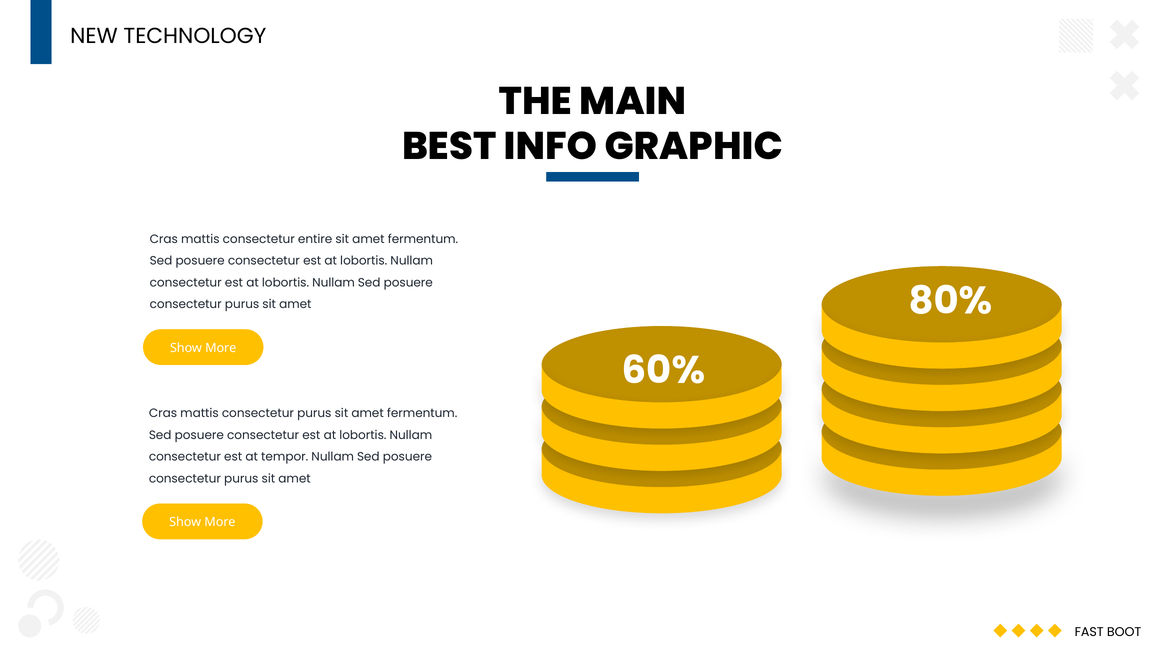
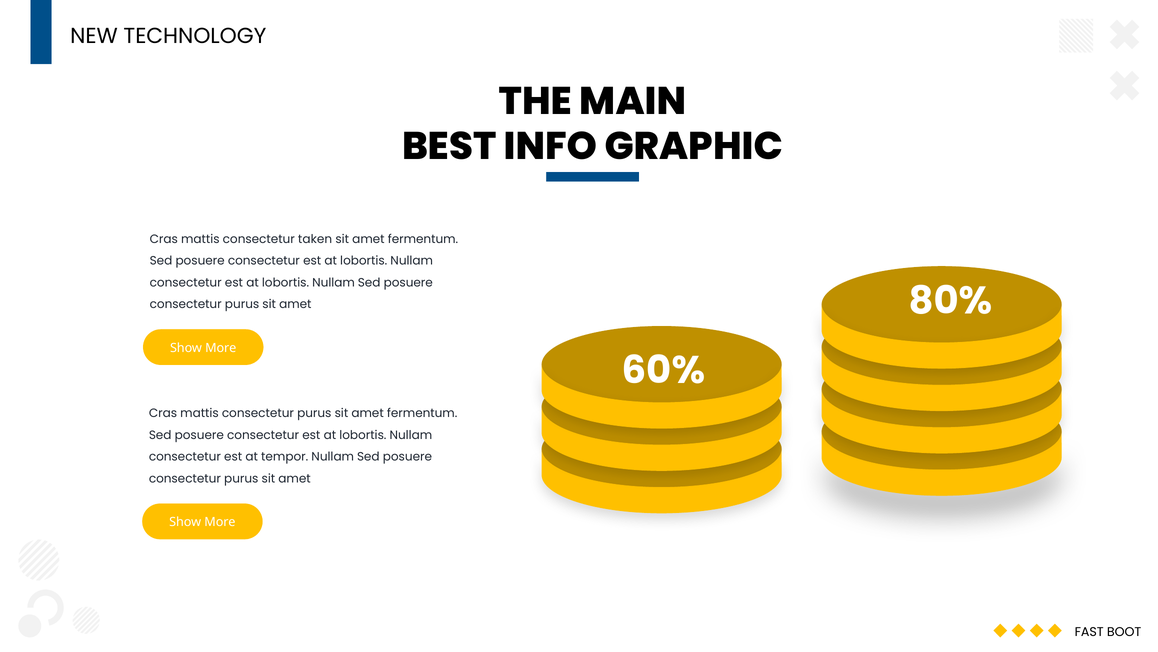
entire: entire -> taken
